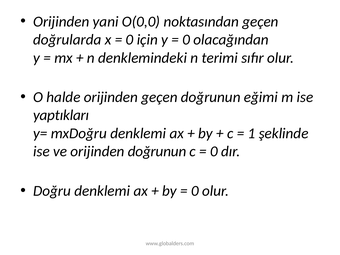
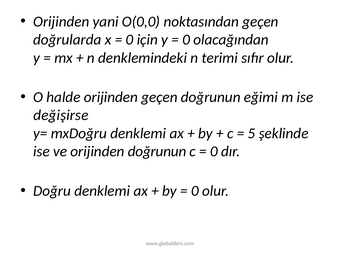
yaptıkları: yaptıkları -> değişirse
1: 1 -> 5
